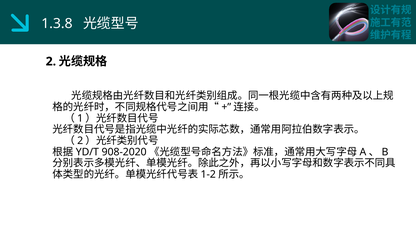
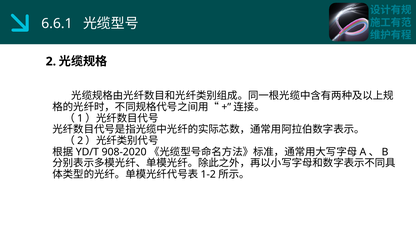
1.3.8: 1.3.8 -> 6.6.1
